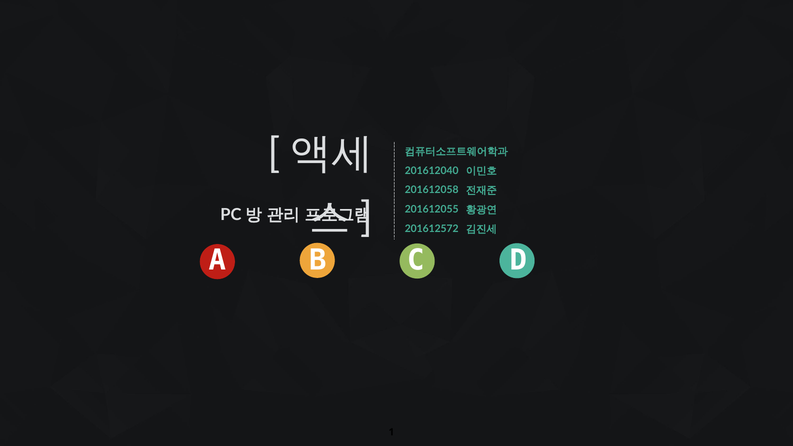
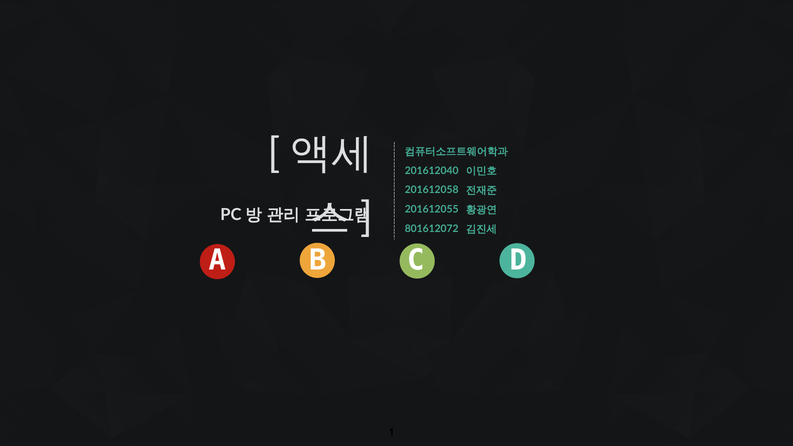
201612572: 201612572 -> 801612072
